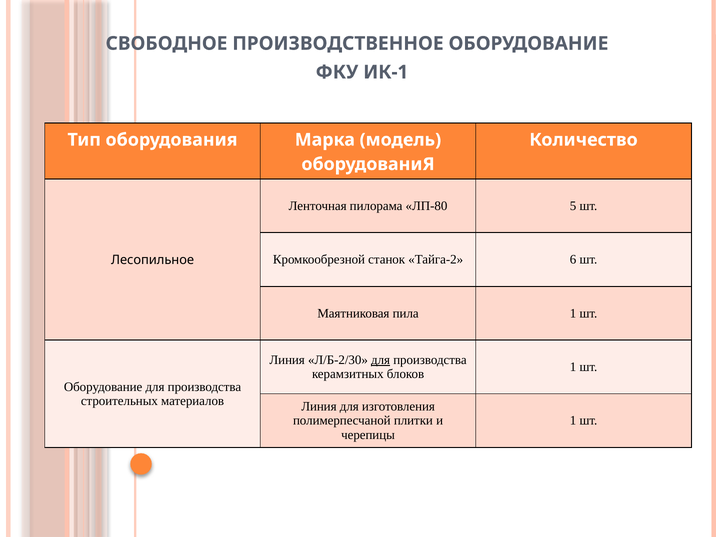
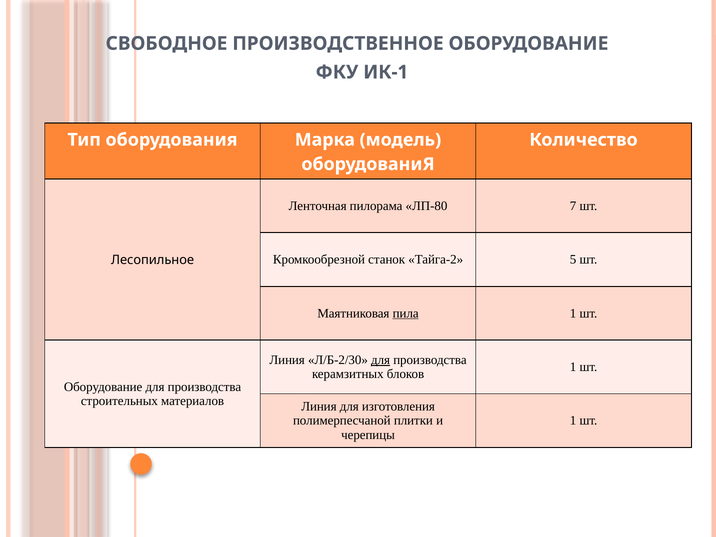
5: 5 -> 7
6: 6 -> 5
пила underline: none -> present
